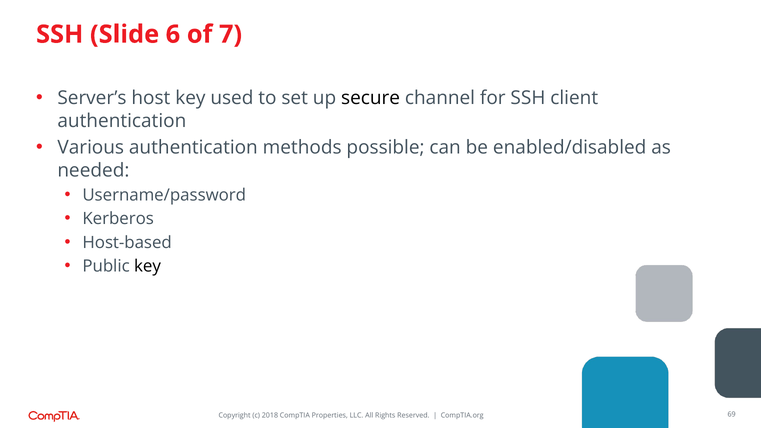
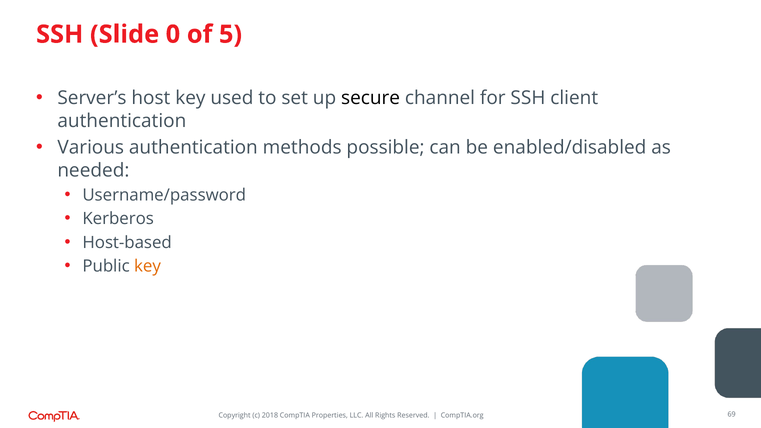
6: 6 -> 0
7: 7 -> 5
key at (147, 266) colour: black -> orange
